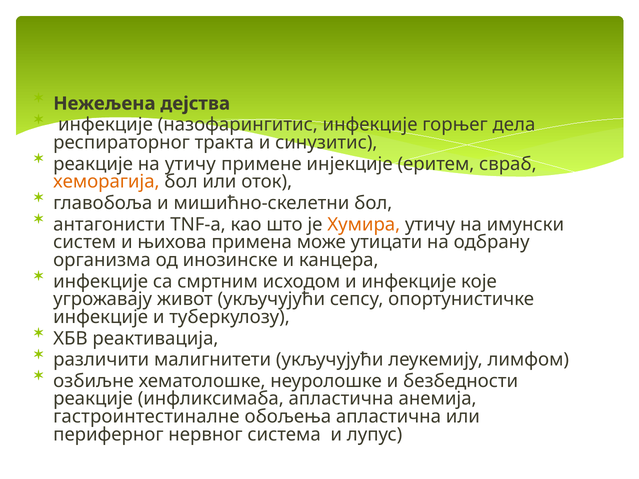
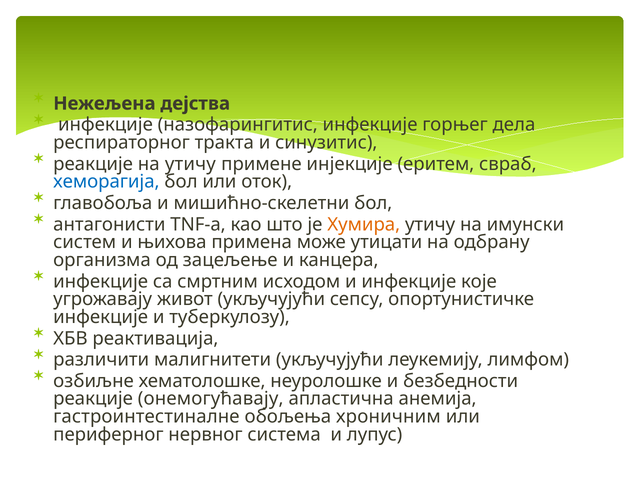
хеморагија colour: orange -> blue
инозинске: инозинске -> зацељење
инфликсимаба: инфликсимаба -> онемогућавају
обољења апластична: апластична -> хроничним
